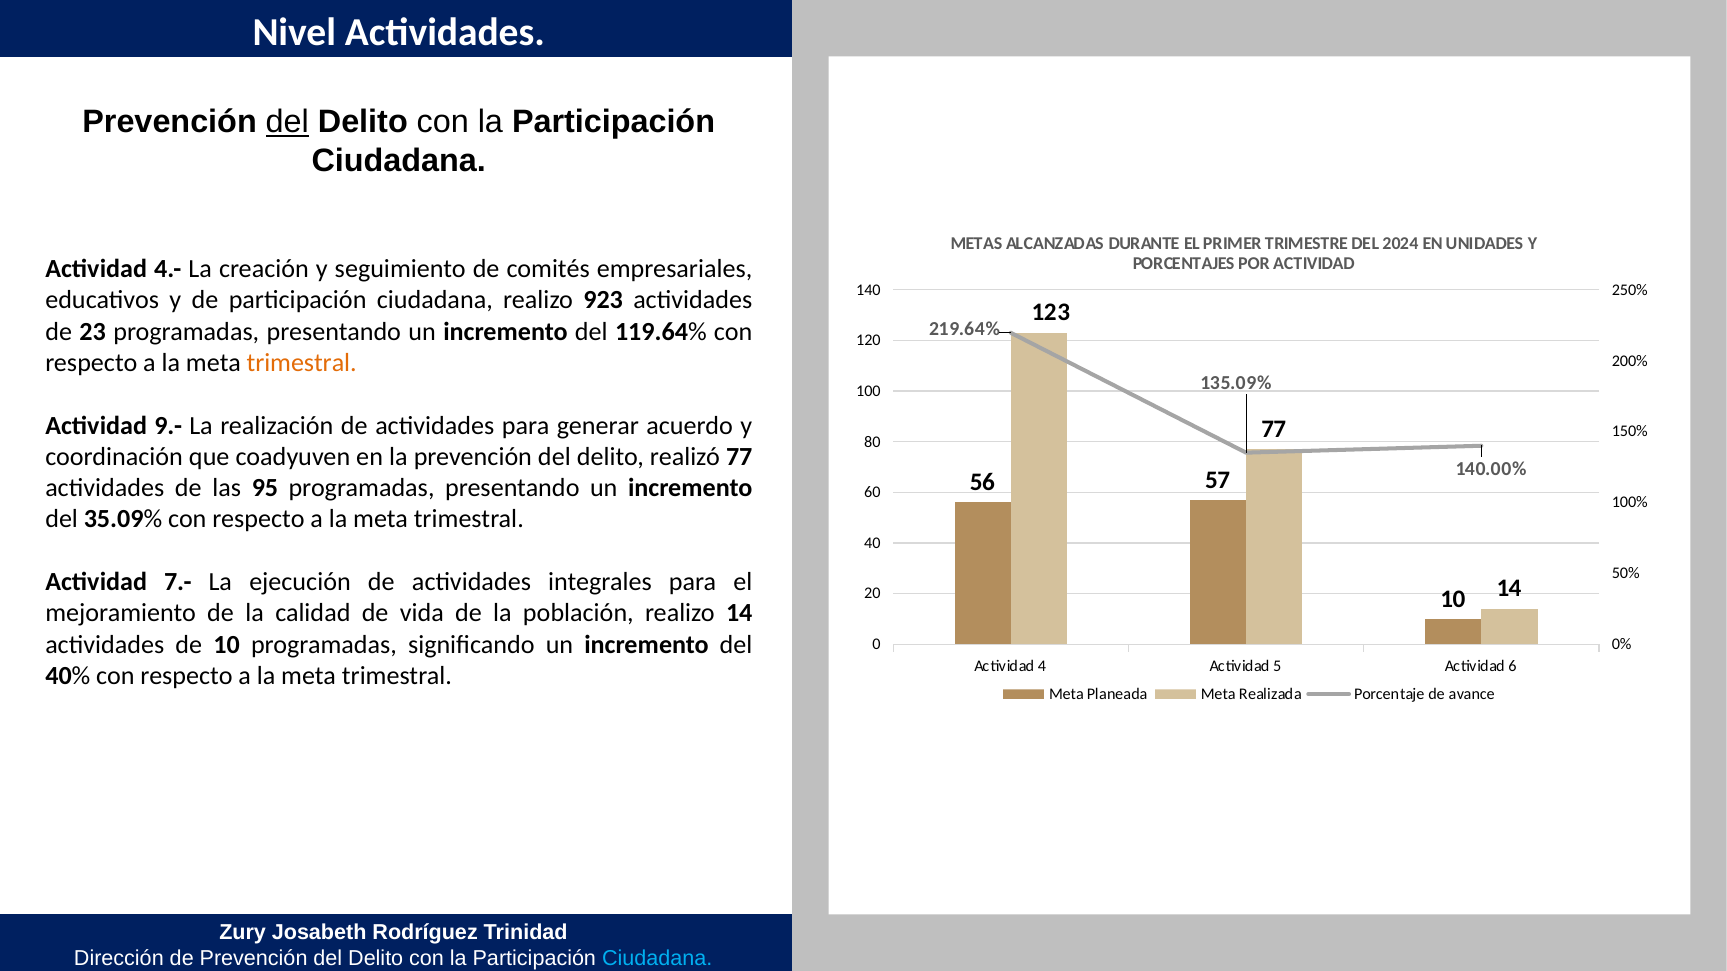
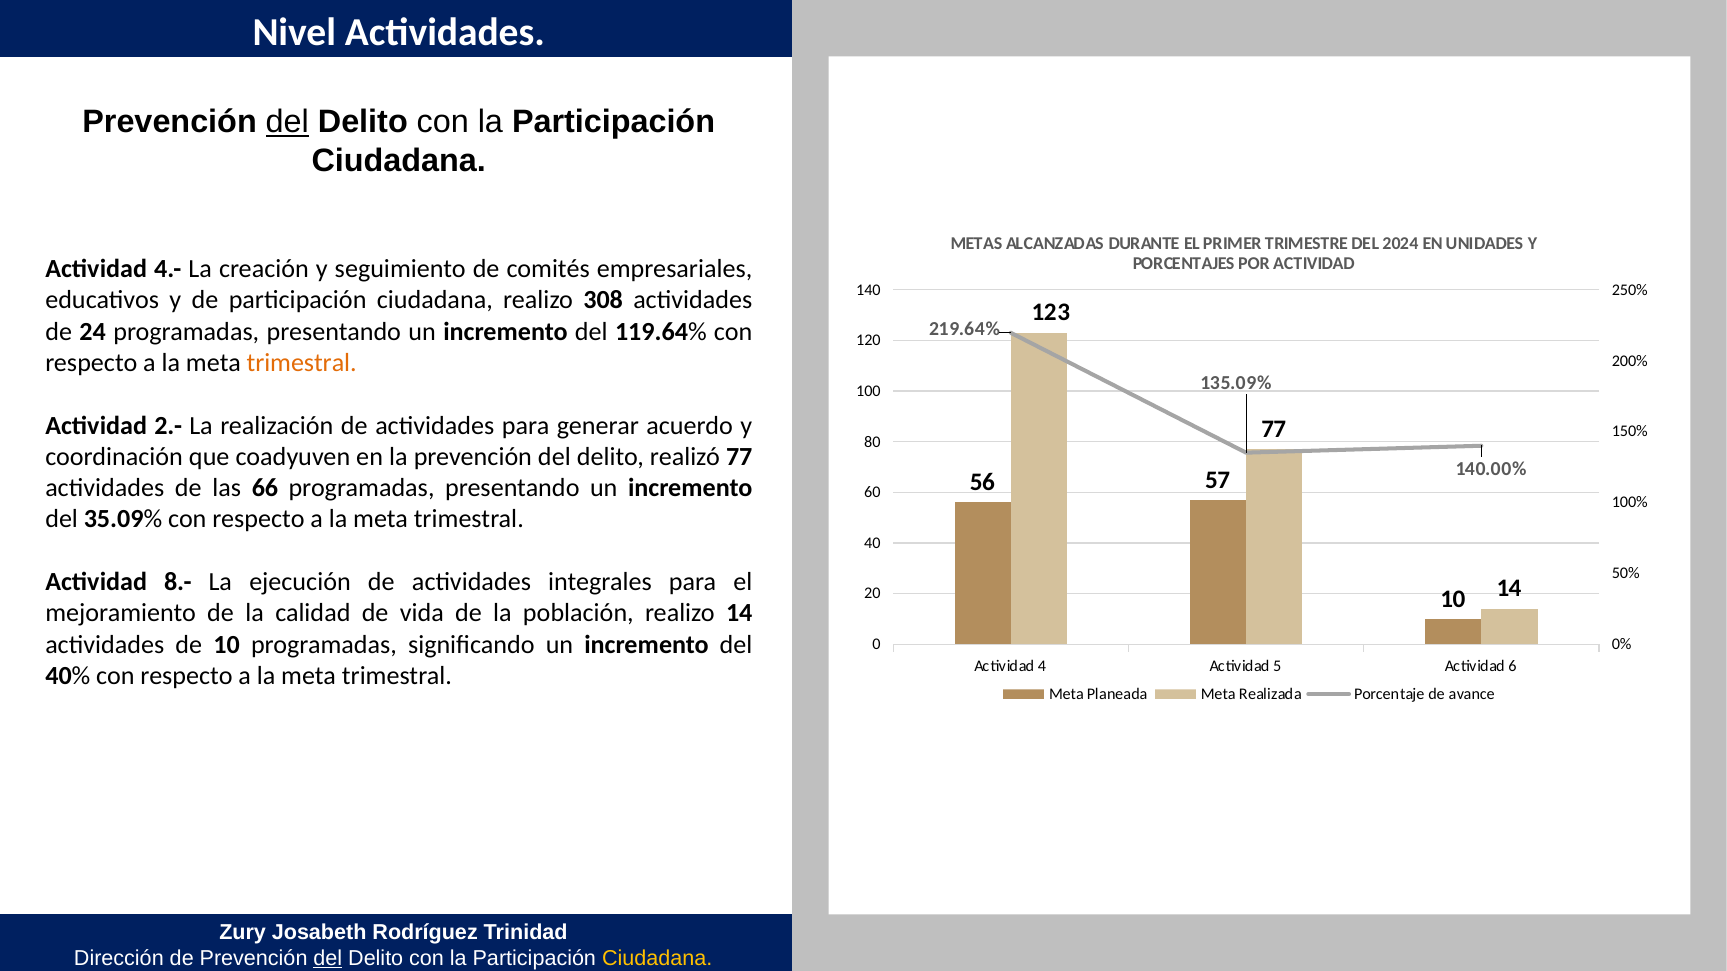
923: 923 -> 308
23: 23 -> 24
9.-: 9.- -> 2.-
95: 95 -> 66
7.-: 7.- -> 8.-
del at (328, 958) underline: none -> present
Ciudadana at (657, 958) colour: light blue -> yellow
